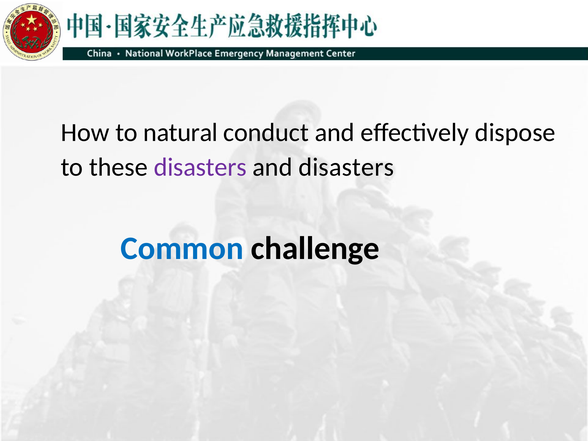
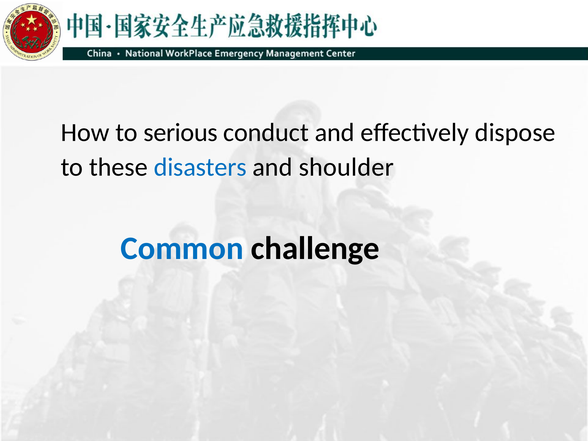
natural: natural -> serious
disasters at (200, 167) colour: purple -> blue
and disasters: disasters -> shoulder
